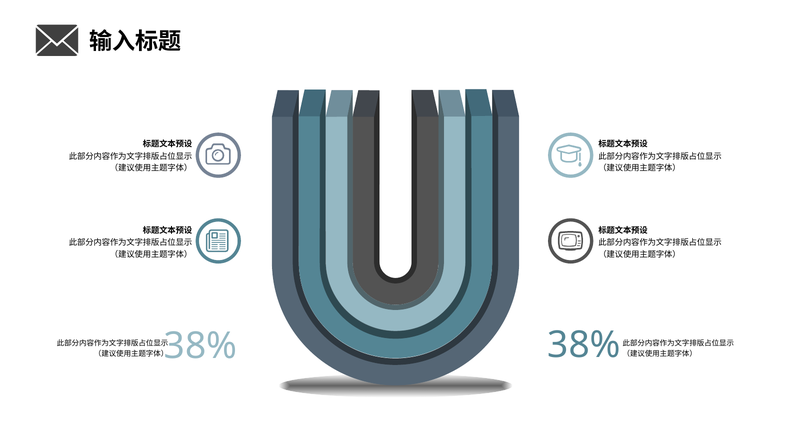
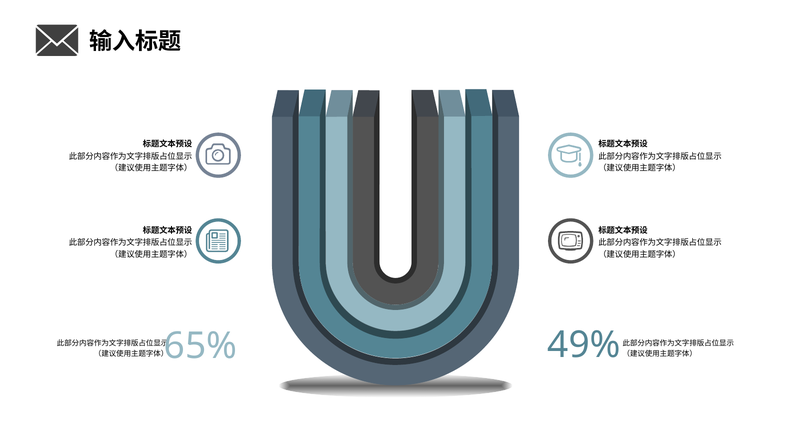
38% at (584, 345): 38% -> 49%
38% at (201, 346): 38% -> 65%
